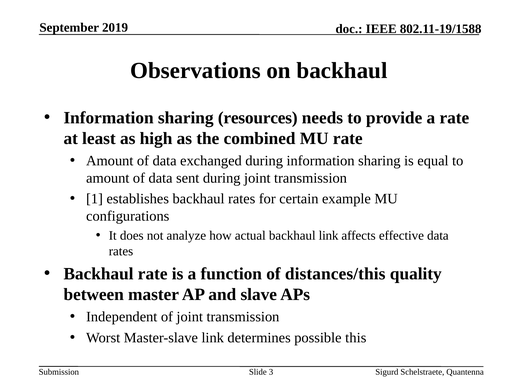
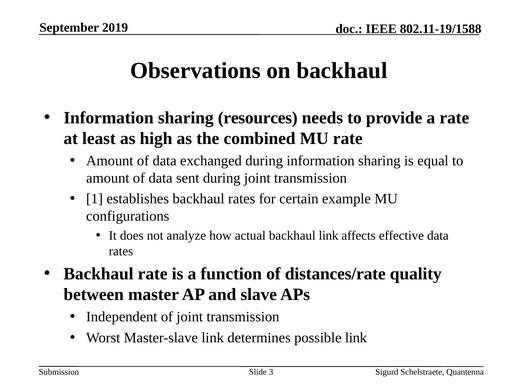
distances/this: distances/this -> distances/rate
possible this: this -> link
